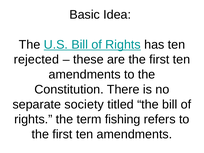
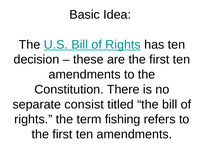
rejected: rejected -> decision
society: society -> consist
